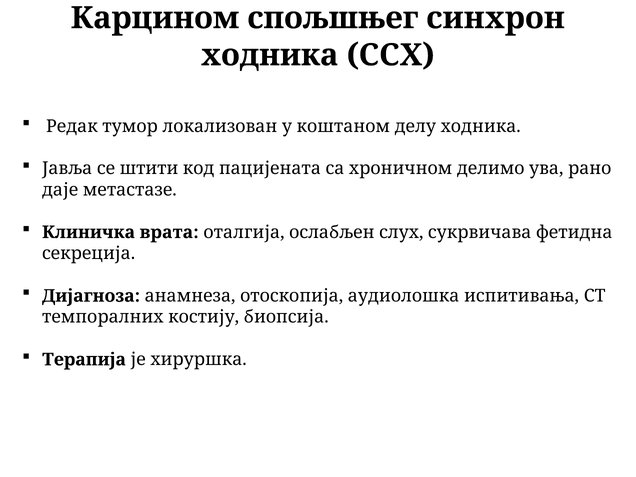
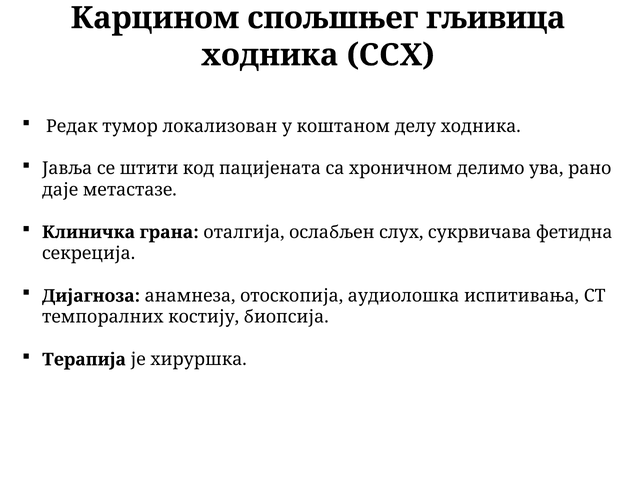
синхрон: синхрон -> гљивица
врата: врата -> грана
